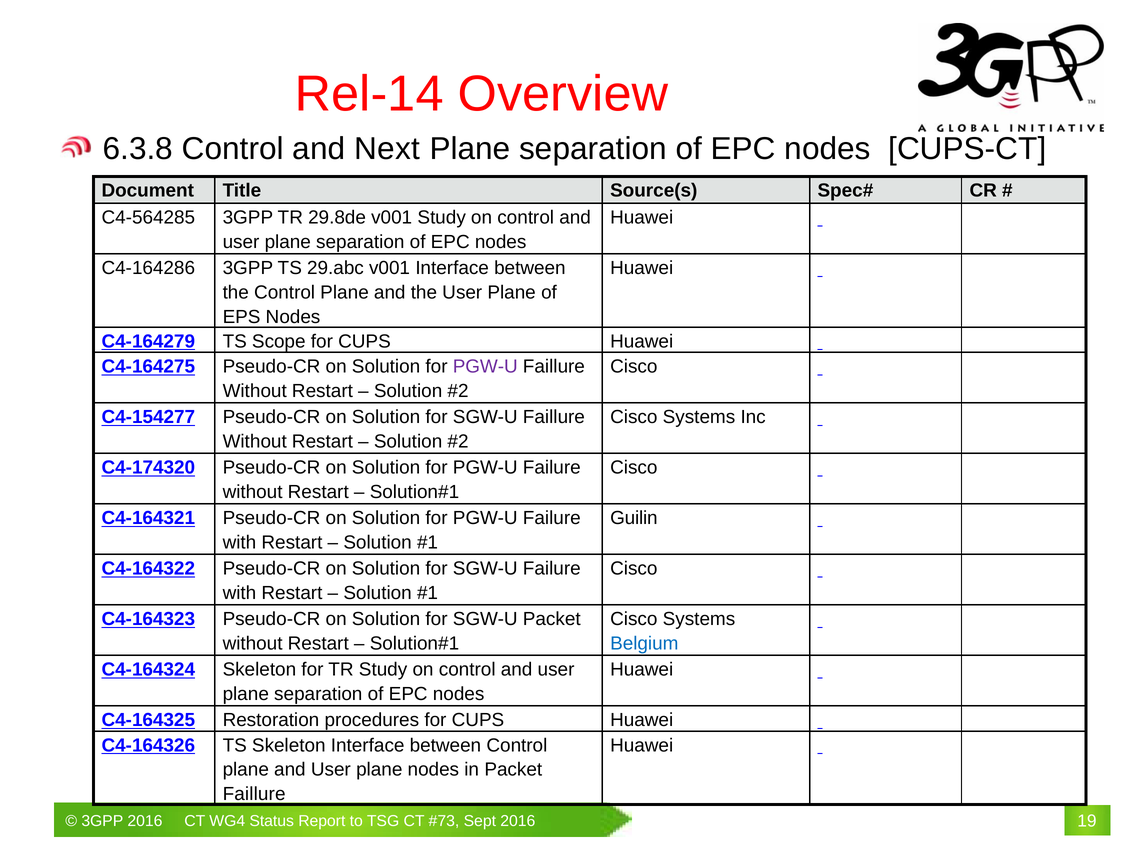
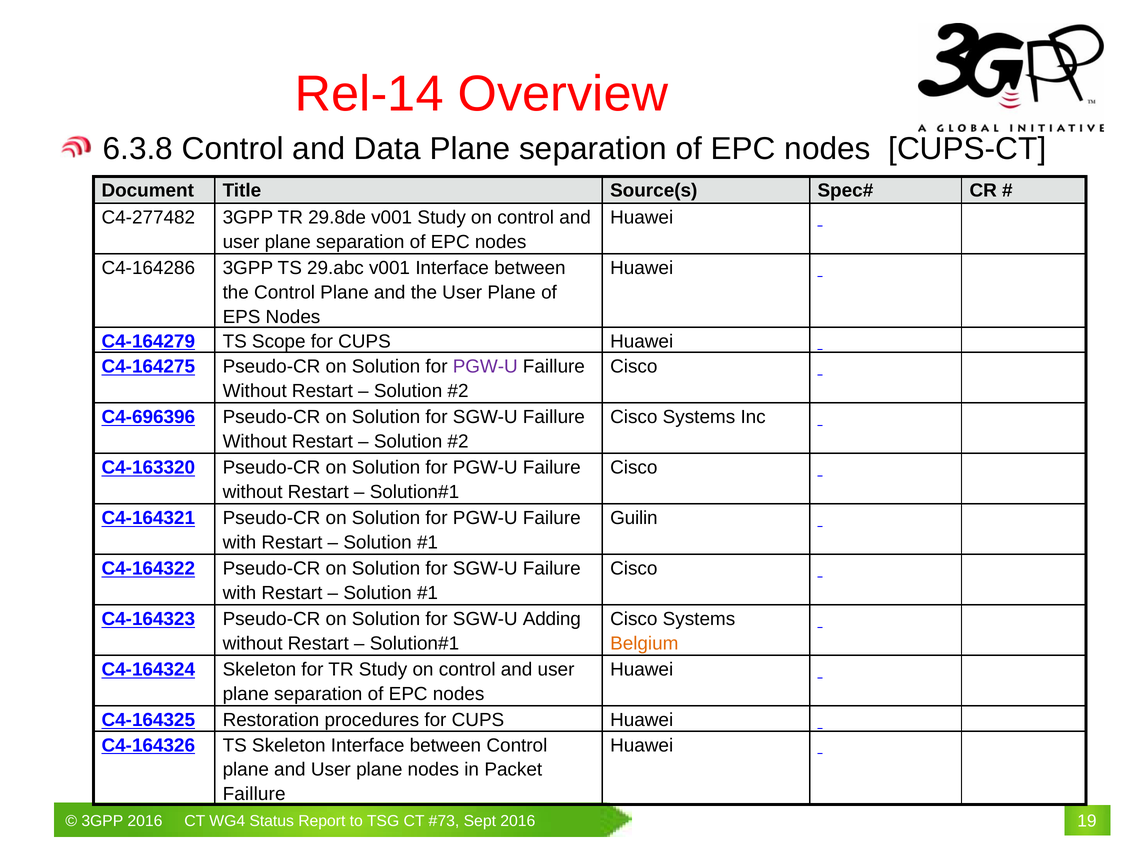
Next: Next -> Data
C4-564285: C4-564285 -> C4-277482
C4-154277: C4-154277 -> C4-696396
C4-174320: C4-174320 -> C4-163320
SGW-U Packet: Packet -> Adding
Belgium colour: blue -> orange
